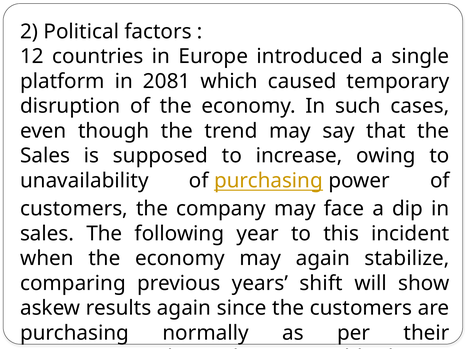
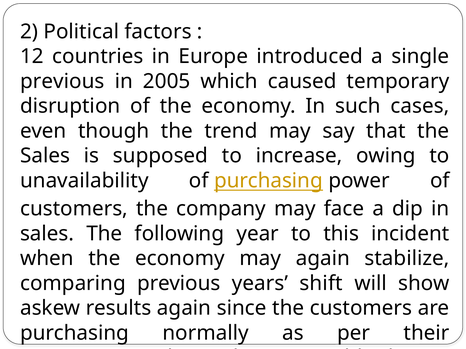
platform at (62, 81): platform -> previous
2081: 2081 -> 2005
